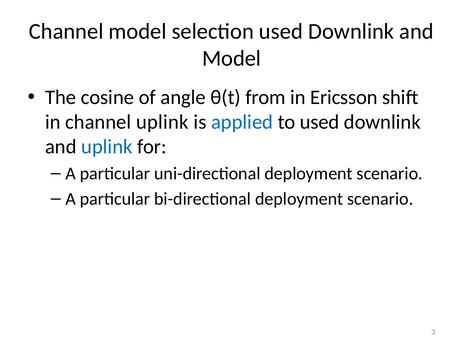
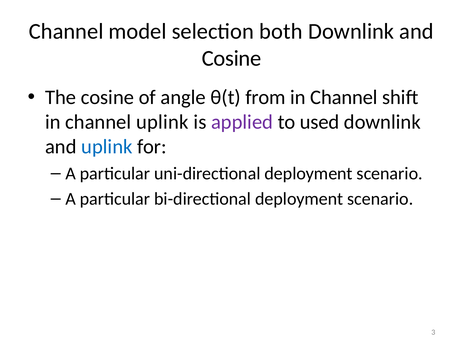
selection used: used -> both
Model at (232, 58): Model -> Cosine
Ericsson at (344, 97): Ericsson -> Channel
applied colour: blue -> purple
